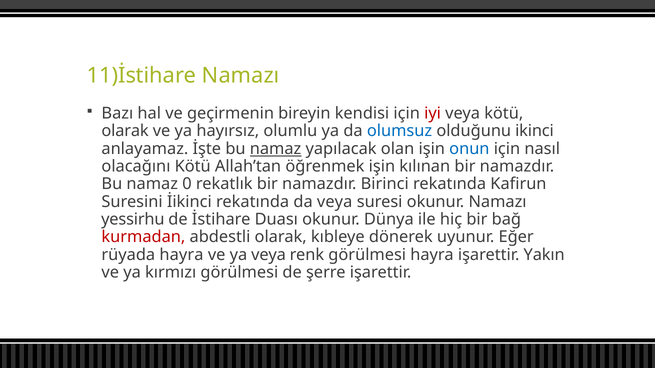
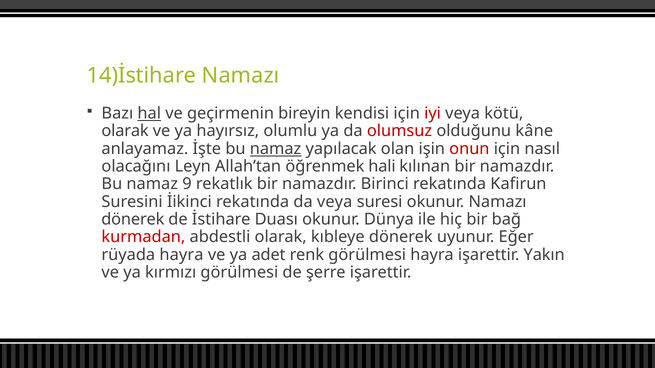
11)İstihare: 11)İstihare -> 14)İstihare
hal underline: none -> present
olumsuz colour: blue -> red
ikinci: ikinci -> kâne
onun colour: blue -> red
olacağını Kötü: Kötü -> Leyn
öğrenmek işin: işin -> hali
0: 0 -> 9
yessirhu at (133, 220): yessirhu -> dönerek
ya veya: veya -> adet
